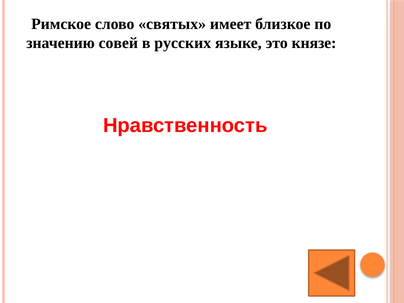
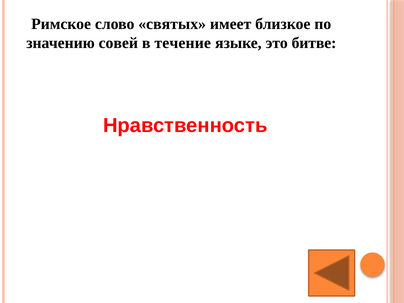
русских: русских -> течение
князе: князе -> битве
